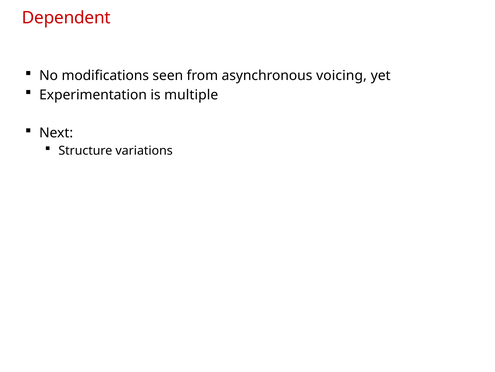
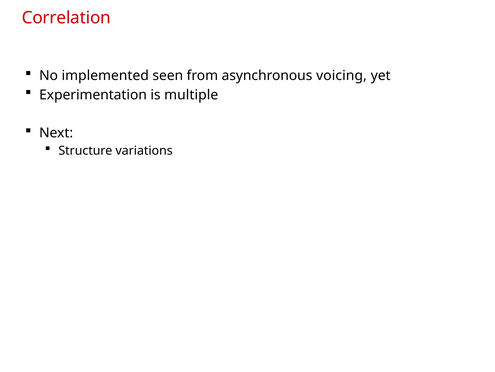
Dependent: Dependent -> Correlation
modifications: modifications -> implemented
